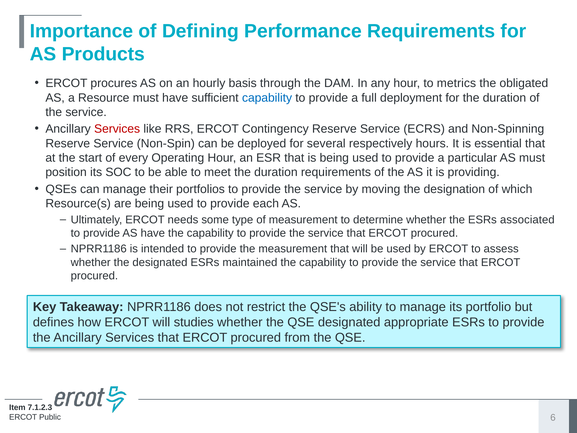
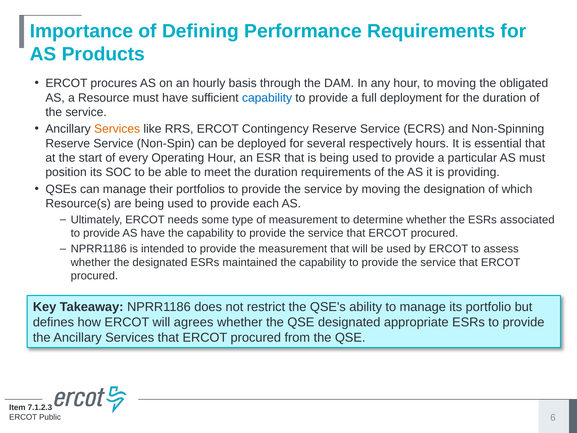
to metrics: metrics -> moving
Services at (117, 129) colour: red -> orange
studies: studies -> agrees
